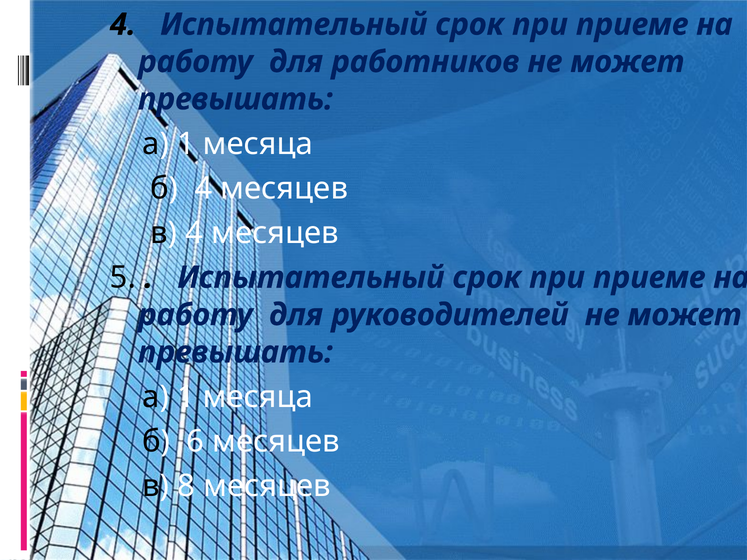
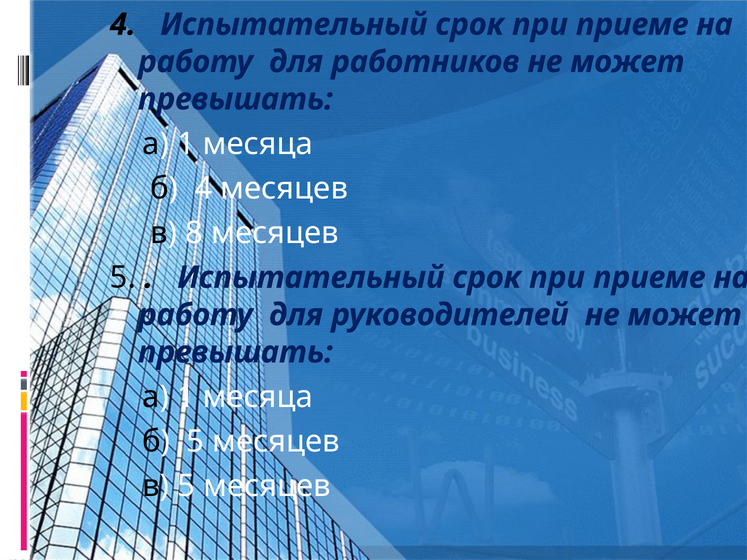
в 4: 4 -> 8
б 6: 6 -> 5
в 8: 8 -> 5
